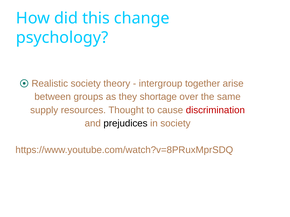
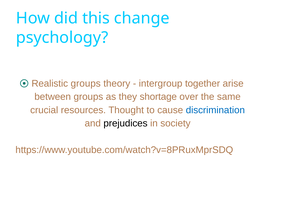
Realistic society: society -> groups
supply: supply -> crucial
discrimination colour: red -> blue
